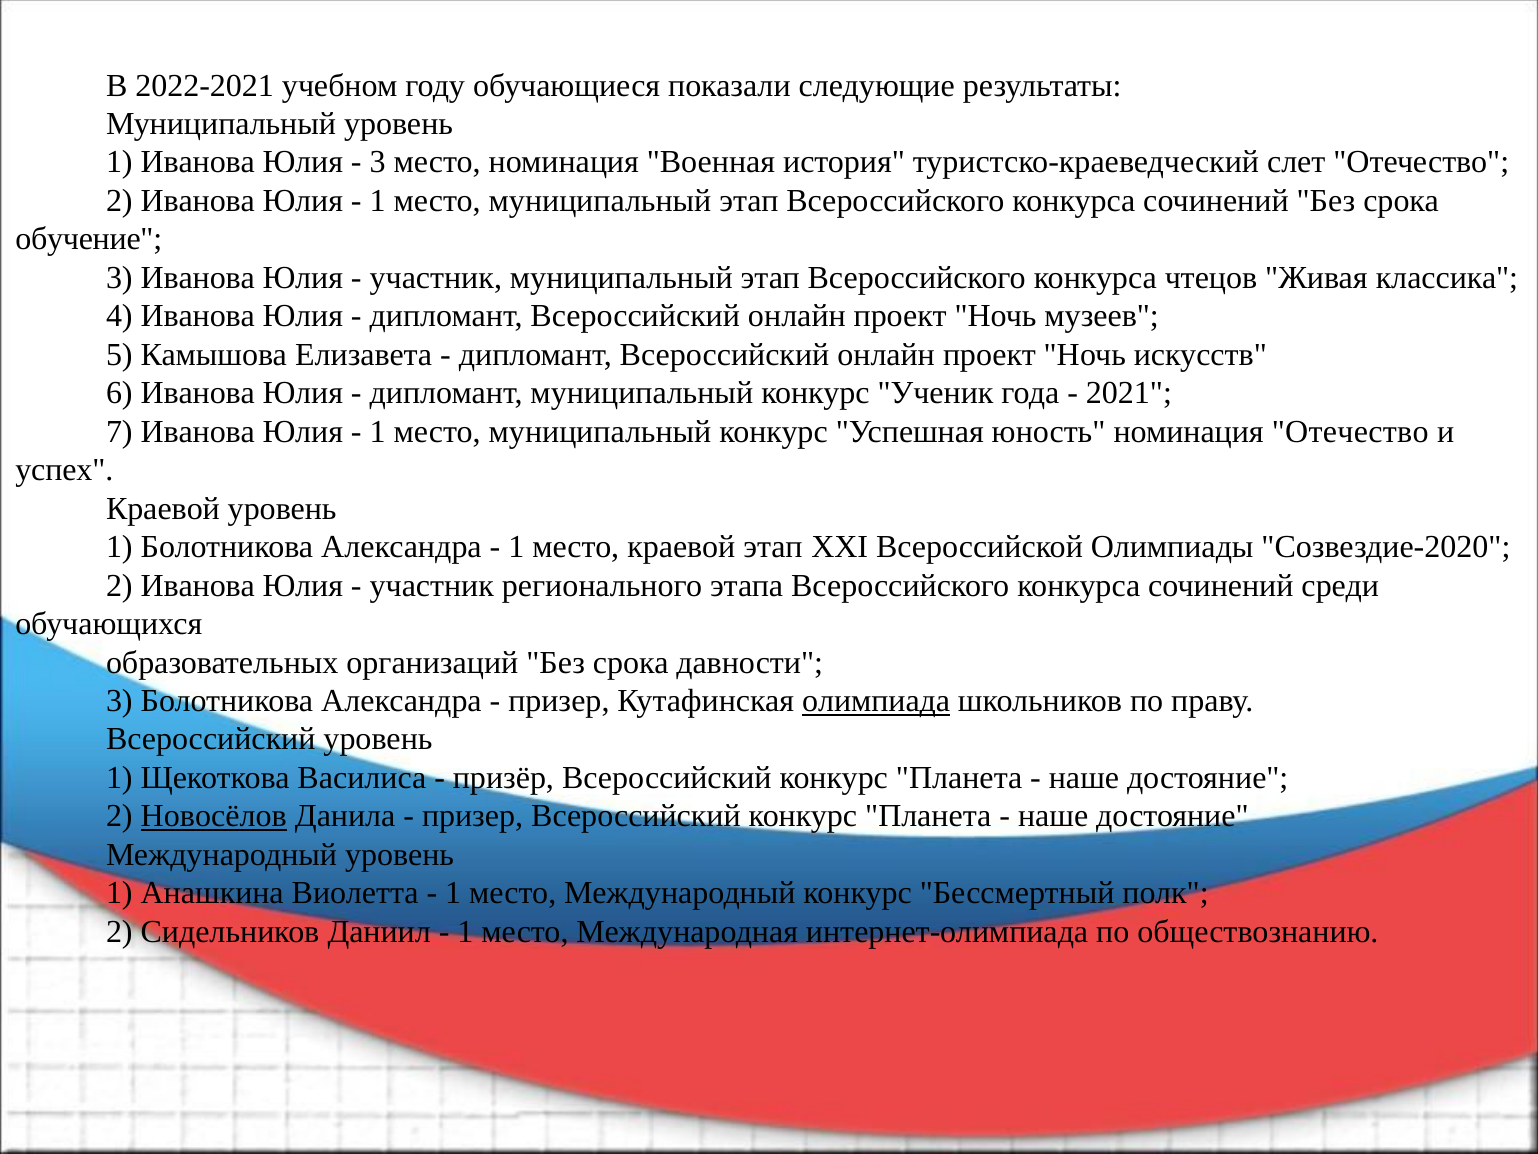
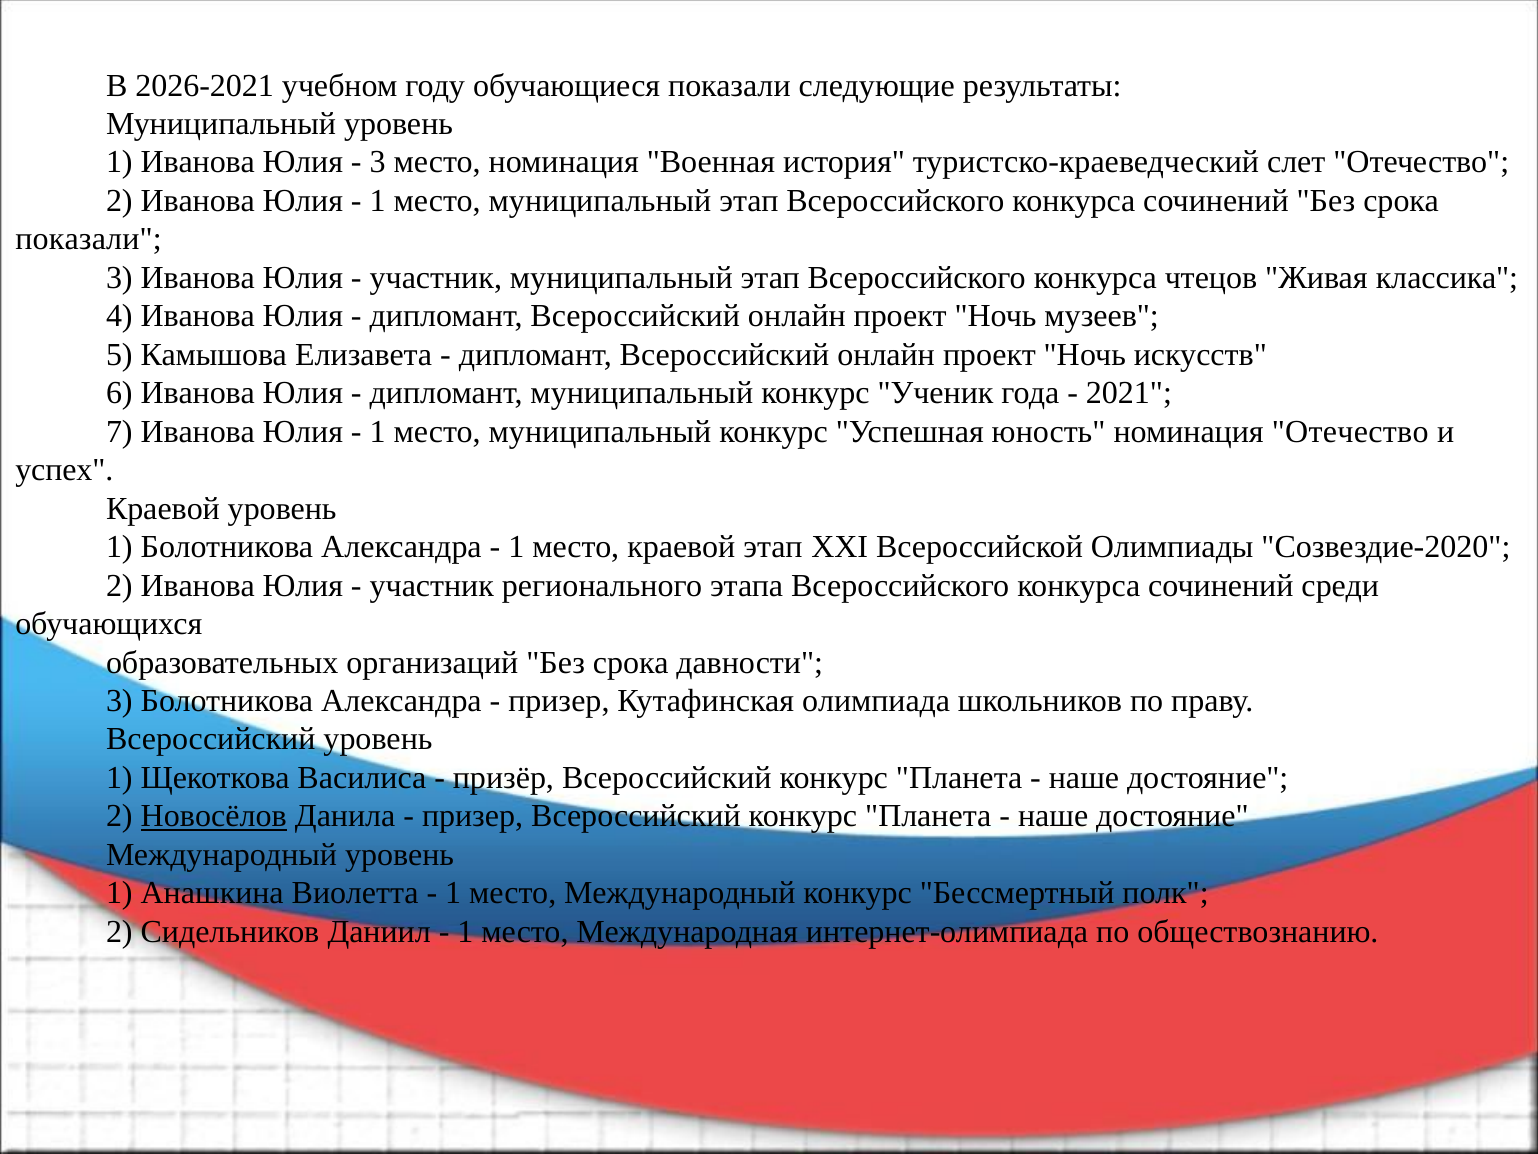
2022-2021: 2022-2021 -> 2026-2021
обучение at (89, 239): обучение -> показали
олимпиада underline: present -> none
